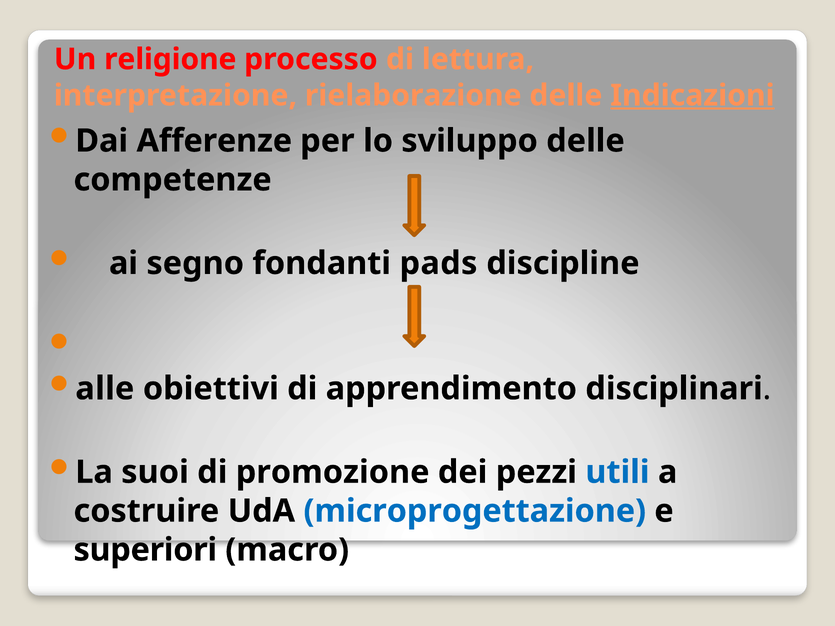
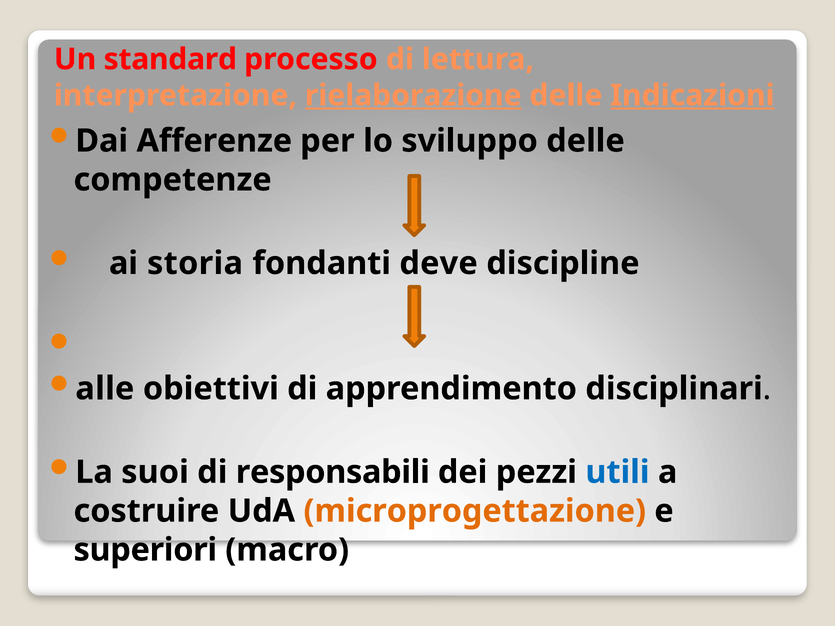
religione: religione -> standard
rielaborazione underline: none -> present
segno: segno -> storia
pads: pads -> deve
promozione: promozione -> responsabili
microprogettazione colour: blue -> orange
